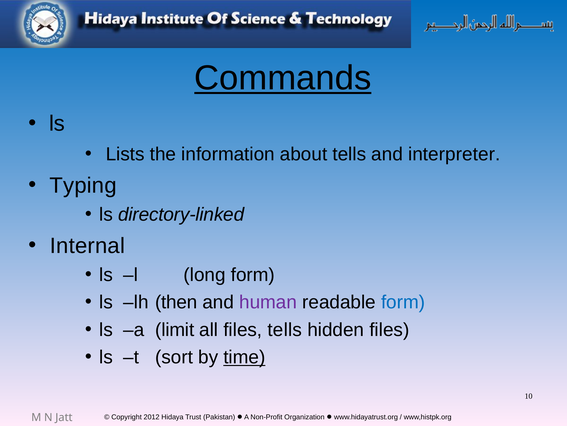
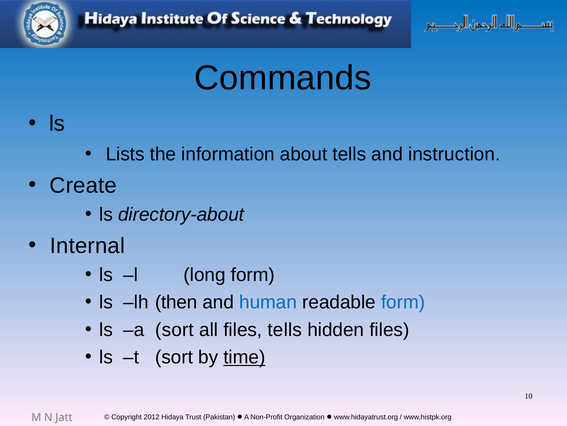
Commands underline: present -> none
interpreter: interpreter -> instruction
Typing: Typing -> Create
directory-linked: directory-linked -> directory-about
human colour: purple -> blue
a limit: limit -> sort
